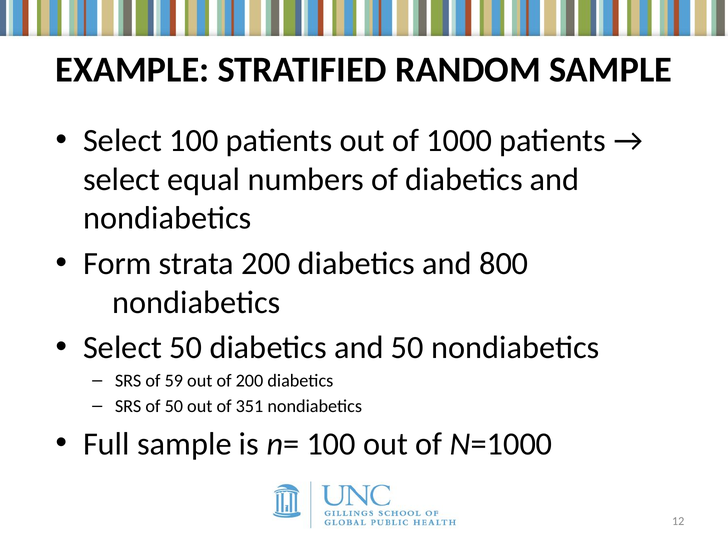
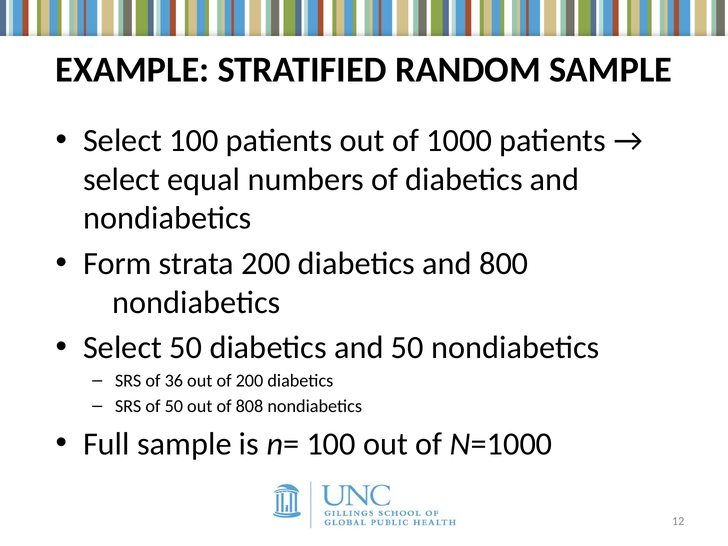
59: 59 -> 36
351: 351 -> 808
